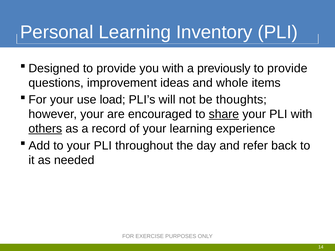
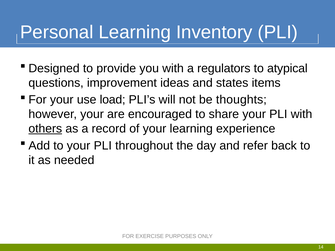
previously: previously -> regulators
provide at (287, 68): provide -> atypical
whole: whole -> states
share underline: present -> none
